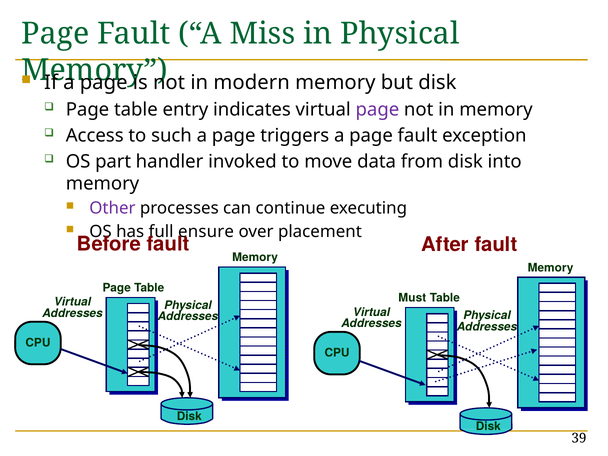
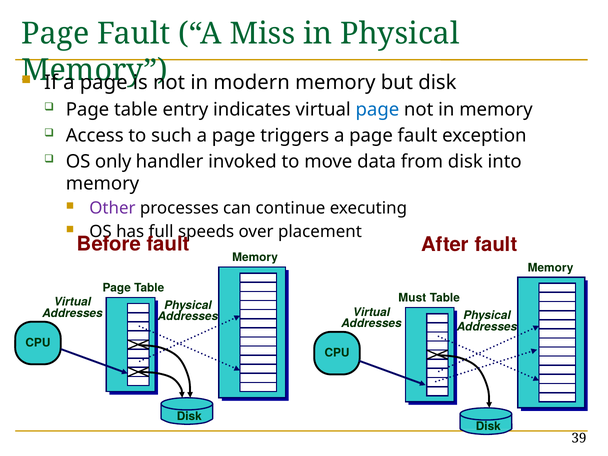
page at (377, 109) colour: purple -> blue
part: part -> only
ensure: ensure -> speeds
